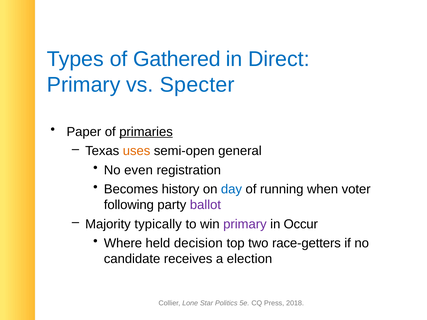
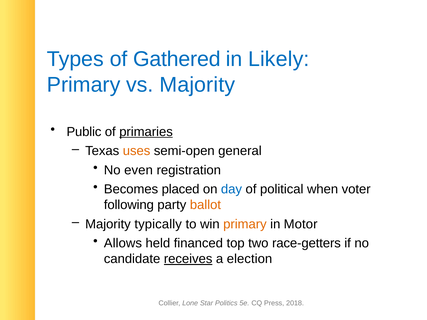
Direct: Direct -> Likely
vs Specter: Specter -> Majority
Paper: Paper -> Public
history: history -> placed
running: running -> political
ballot colour: purple -> orange
primary at (245, 224) colour: purple -> orange
Occur: Occur -> Motor
Where: Where -> Allows
decision: decision -> financed
receives underline: none -> present
